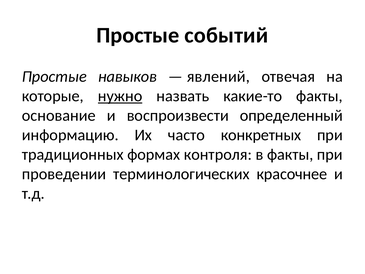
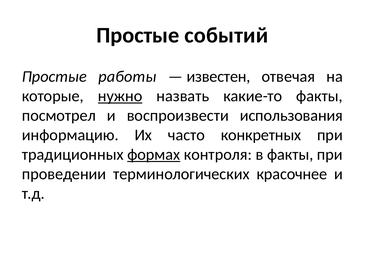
навыков: навыков -> работы
явлений: явлений -> известен
основание: основание -> посмотрел
определенный: определенный -> использования
формах underline: none -> present
